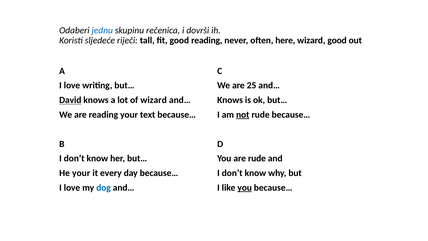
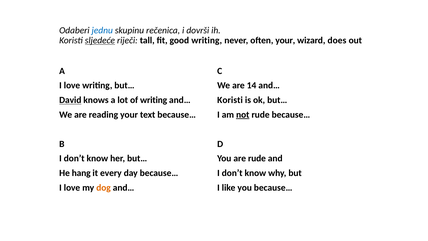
sljedeće underline: none -> present
good reading: reading -> writing
often here: here -> your
wizard good: good -> does
25: 25 -> 14
of wizard: wizard -> writing
Knows at (230, 100): Knows -> Koristi
He your: your -> hang
dog colour: blue -> orange
you at (245, 187) underline: present -> none
